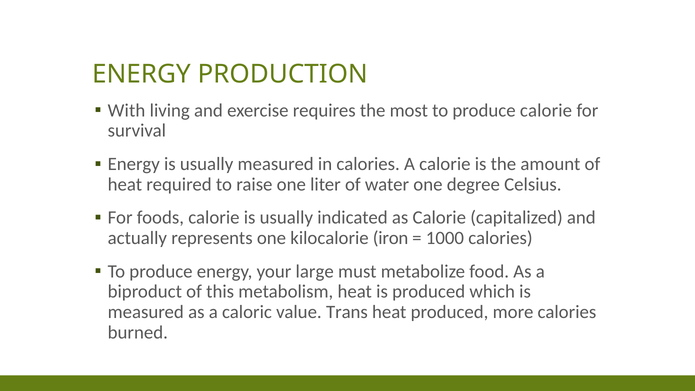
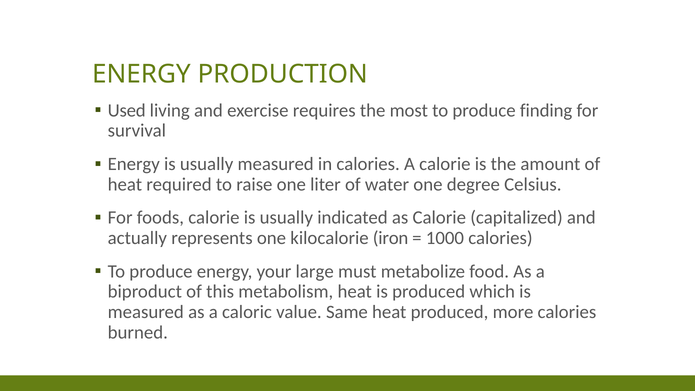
With: With -> Used
produce calorie: calorie -> finding
Trans: Trans -> Same
